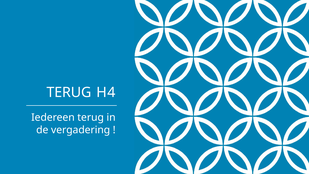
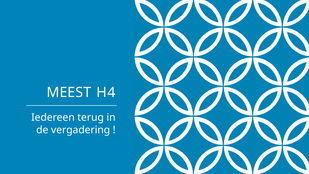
TERUG at (69, 92): TERUG -> MEEST
